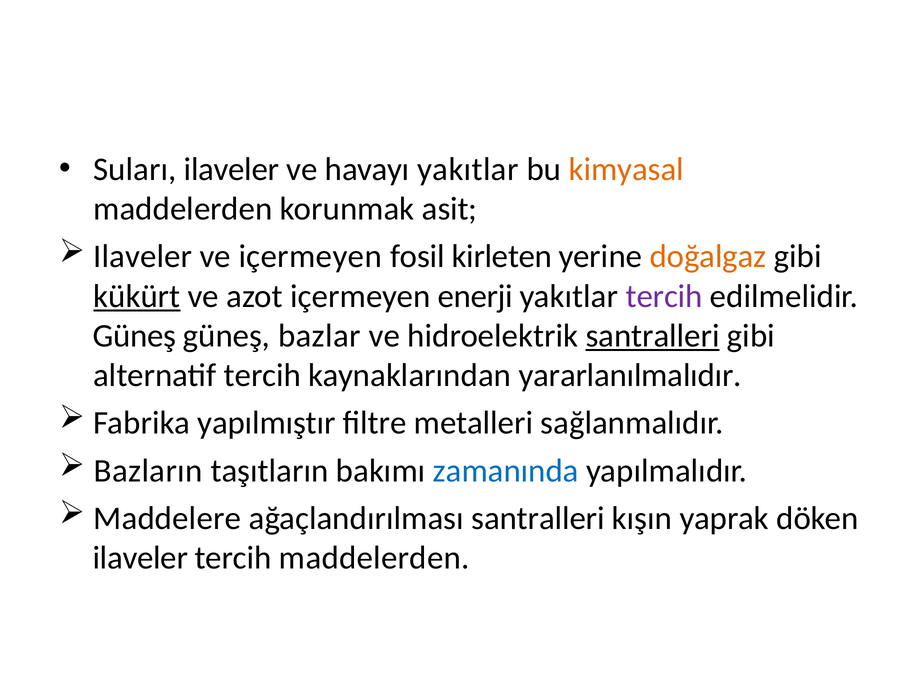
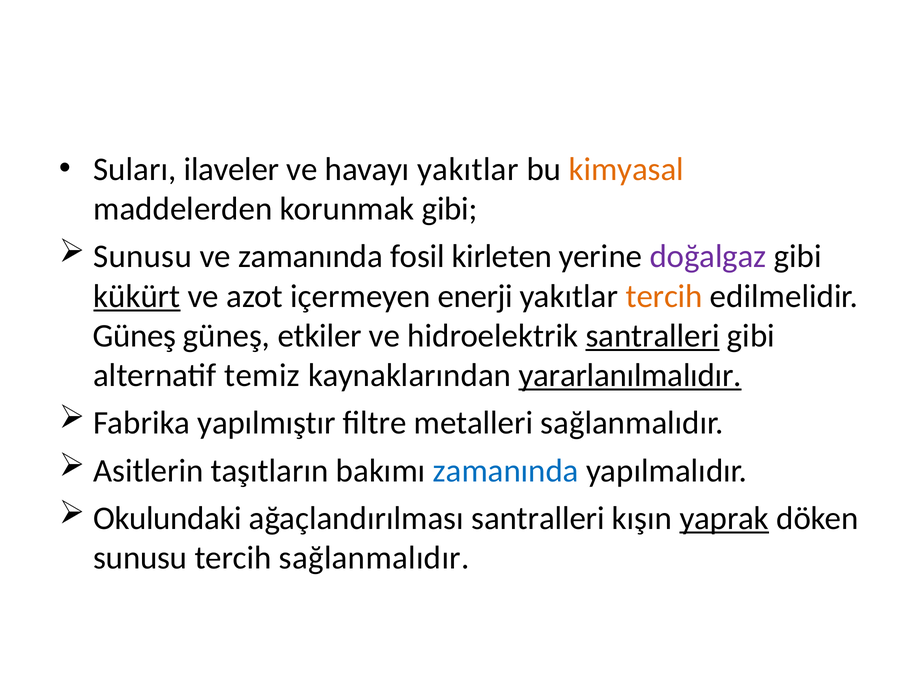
korunmak asit: asit -> gibi
Ilaveler at (143, 257): Ilaveler -> Sunusu
ve içermeyen: içermeyen -> zamanında
doğalgaz colour: orange -> purple
tercih at (664, 296) colour: purple -> orange
bazlar: bazlar -> etkiler
alternatif tercih: tercih -> temiz
yararlanılmalıdır underline: none -> present
Bazların: Bazların -> Asitlerin
Maddelere: Maddelere -> Okulundaki
yaprak underline: none -> present
ilaveler at (140, 558): ilaveler -> sunusu
tercih maddelerden: maddelerden -> sağlanmalıdır
